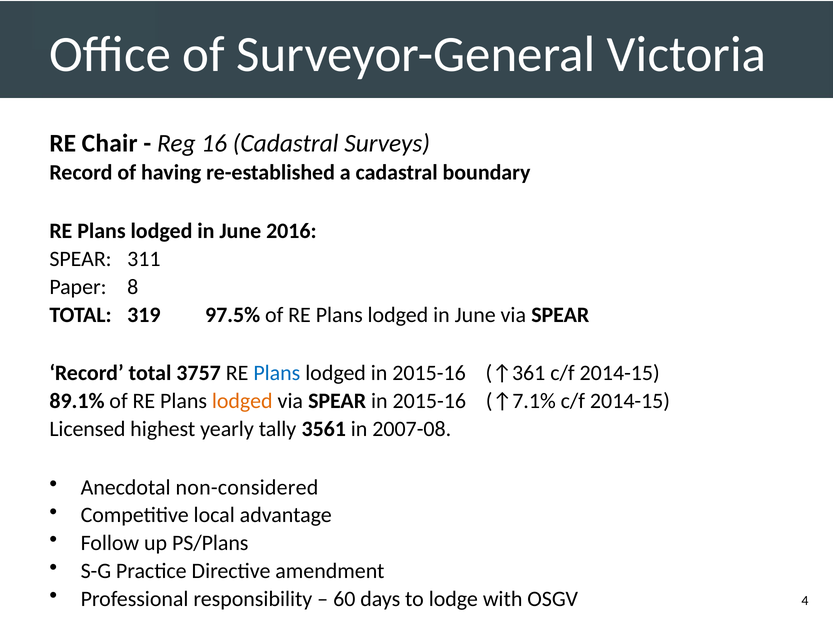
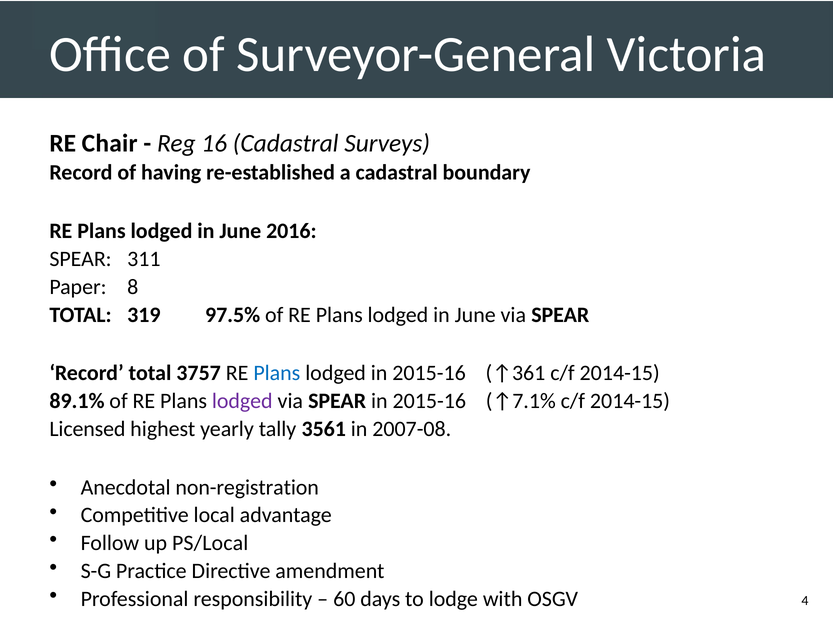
lodged at (242, 401) colour: orange -> purple
non-considered: non-considered -> non-registration
PS/Plans: PS/Plans -> PS/Local
